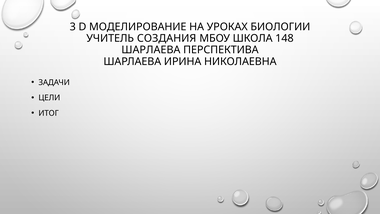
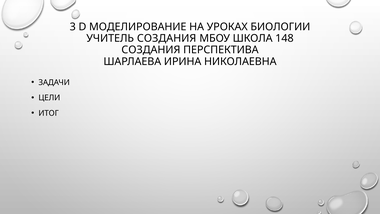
ШАРЛАЕВА at (151, 50): ШАРЛАЕВА -> СОЗДАНИЯ
